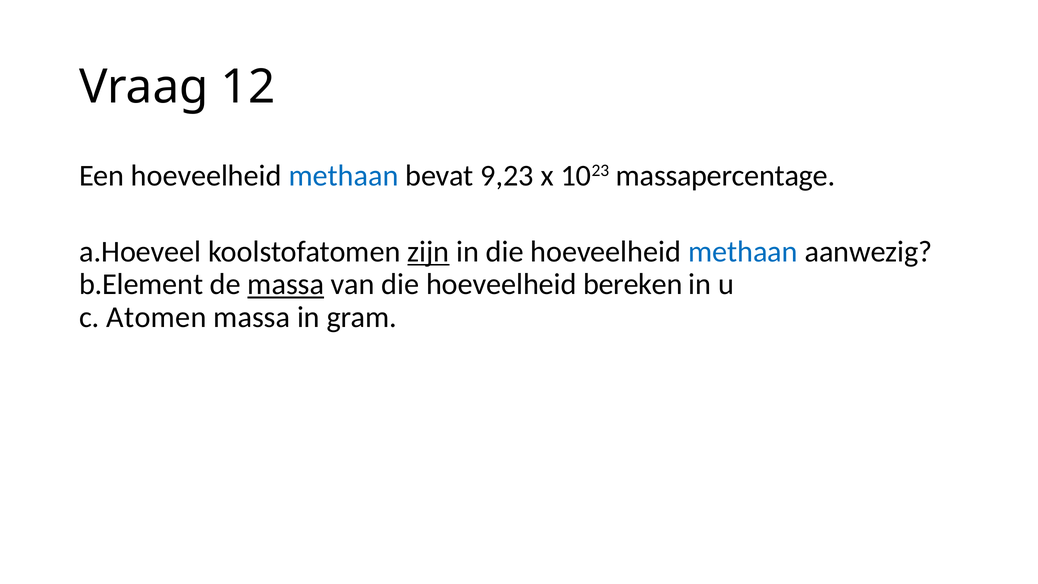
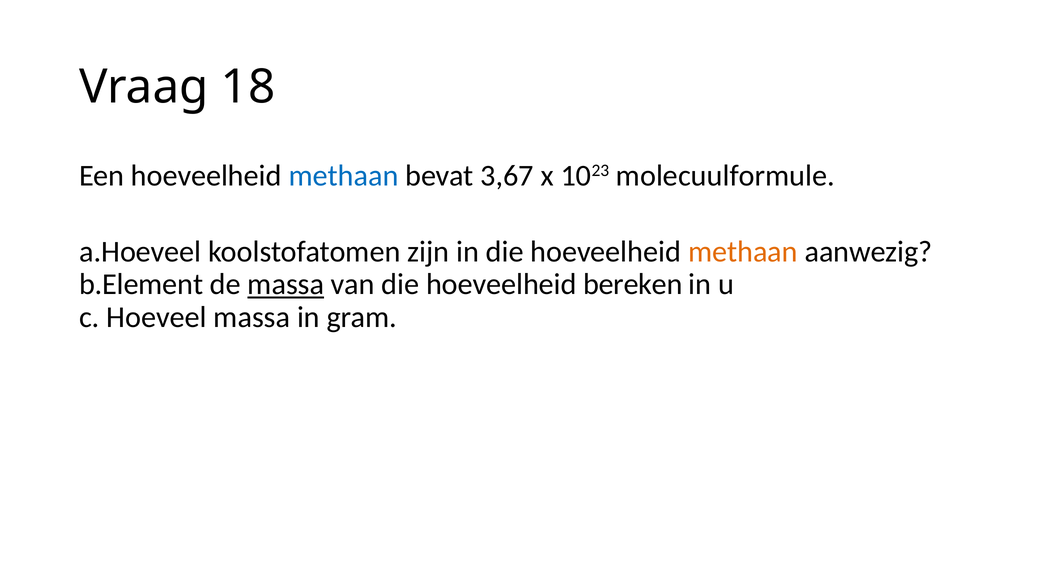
12: 12 -> 18
9,23: 9,23 -> 3,67
massapercentage: massapercentage -> molecuulformule
zijn underline: present -> none
methaan at (743, 252) colour: blue -> orange
Atomen: Atomen -> Hoeveel
